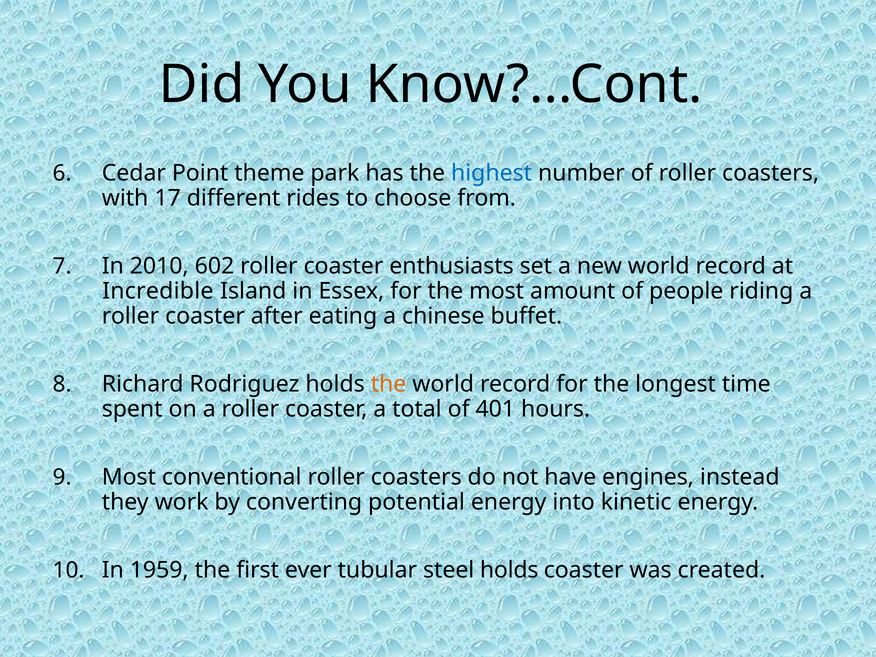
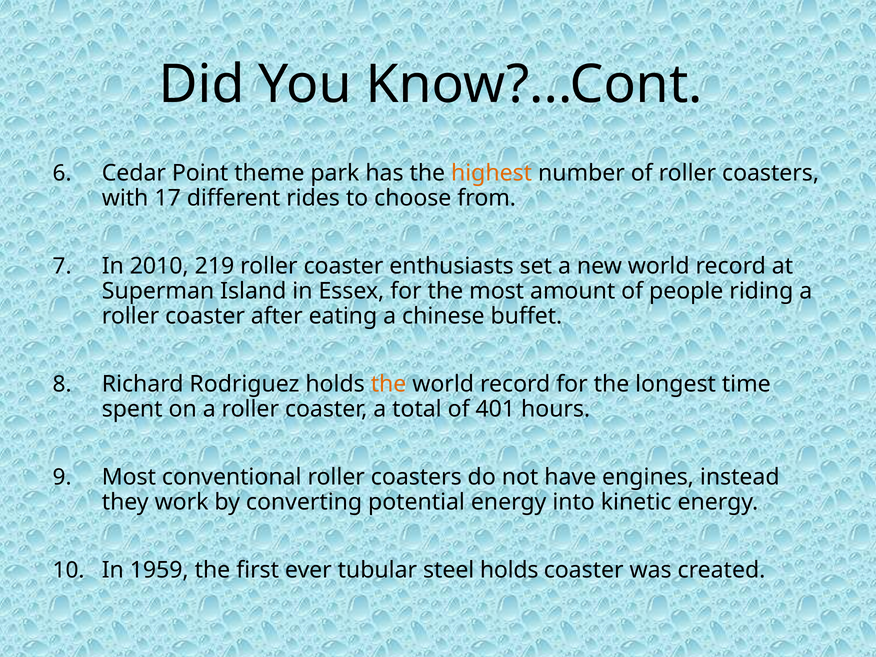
highest colour: blue -> orange
602: 602 -> 219
Incredible: Incredible -> Superman
